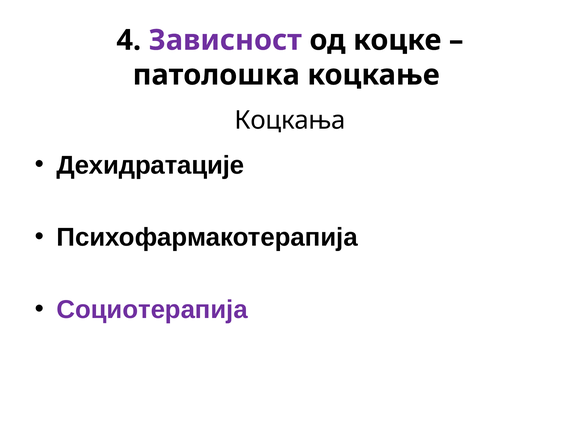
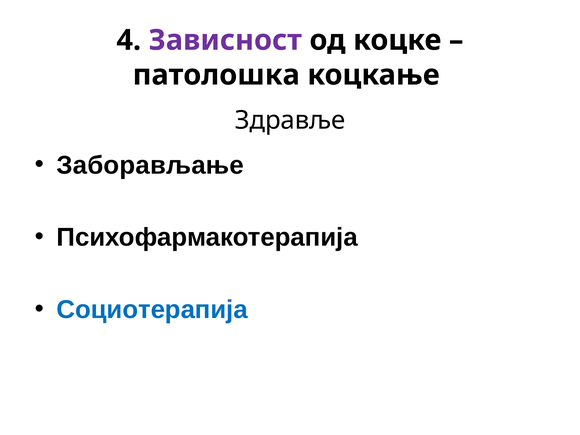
Коцкања: Коцкања -> Здравље
Дехидратације: Дехидратације -> Заборављање
Социотерапија colour: purple -> blue
